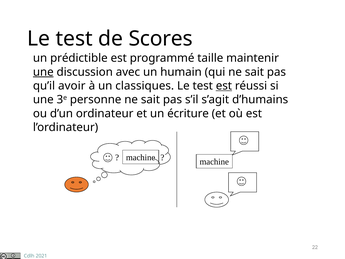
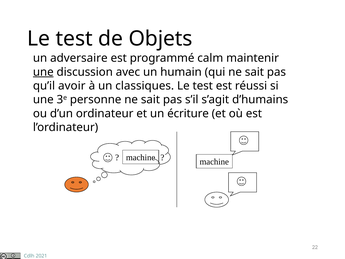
Scores: Scores -> Objets
prédictible: prédictible -> adversaire
taille: taille -> calm
est at (224, 86) underline: present -> none
